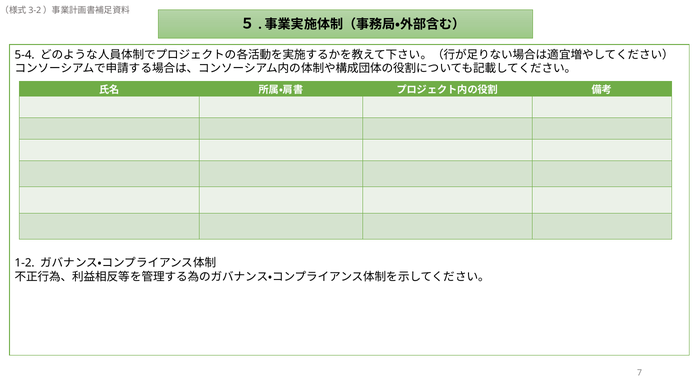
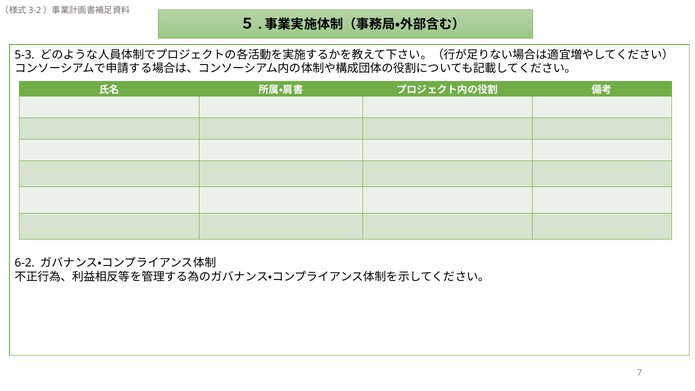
5-4: 5-4 -> 5-3
1-2: 1-2 -> 6-2
